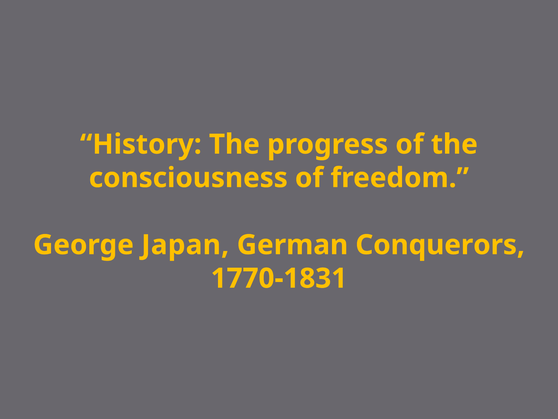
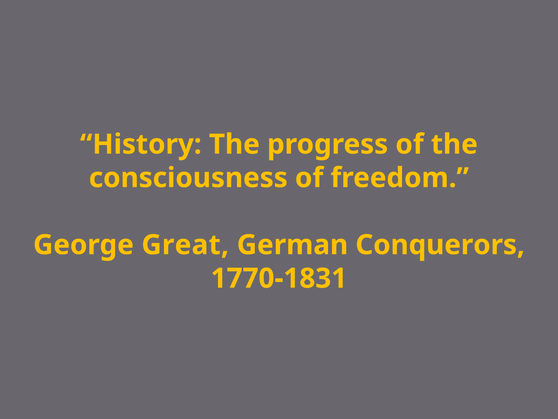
Japan: Japan -> Great
